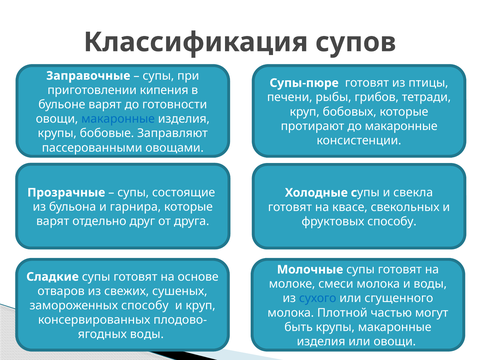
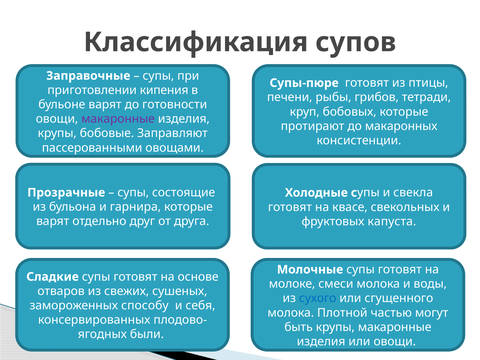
макаронные at (118, 119) colour: blue -> purple
до макаронные: макаронные -> макаронных
фруктовых способу: способу -> капуста
и круп: круп -> себя
воды at (147, 334): воды -> были
